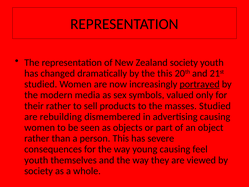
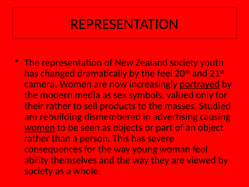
the this: this -> feel
studied at (41, 84): studied -> camera
women at (40, 127) underline: none -> present
young causing: causing -> woman
youth at (36, 160): youth -> ability
